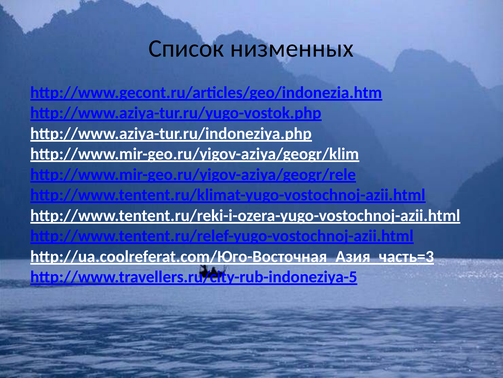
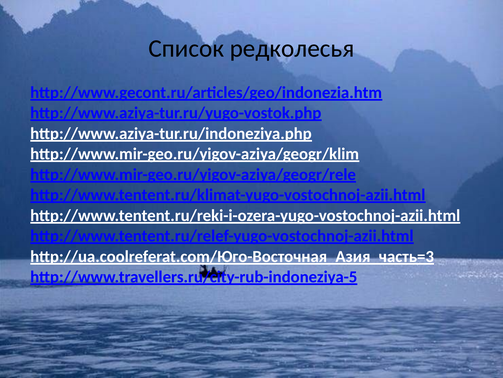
низменных: низменных -> редколесья
